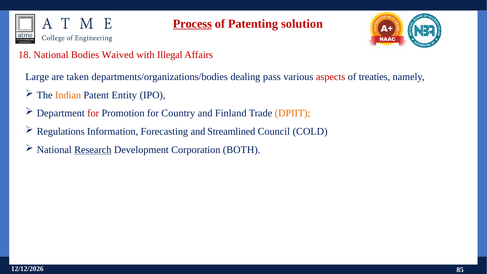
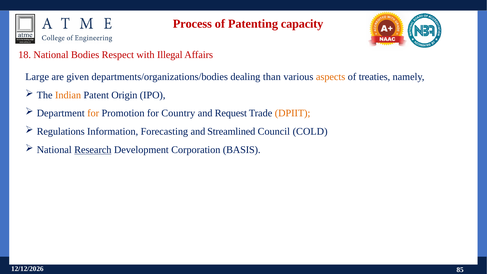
Process underline: present -> none
solution: solution -> capacity
Waived: Waived -> Respect
taken: taken -> given
pass: pass -> than
aspects colour: red -> orange
Entity: Entity -> Origin
for at (93, 113) colour: red -> orange
Finland: Finland -> Request
BOTH: BOTH -> BASIS
